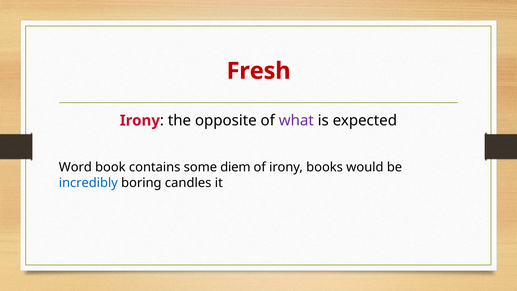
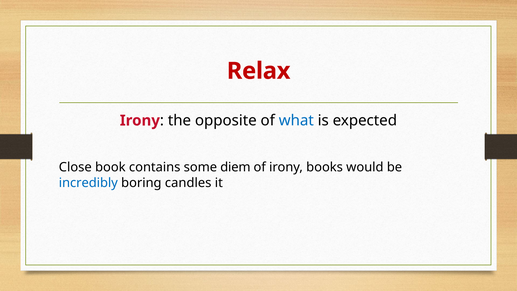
Fresh: Fresh -> Relax
what colour: purple -> blue
Word: Word -> Close
